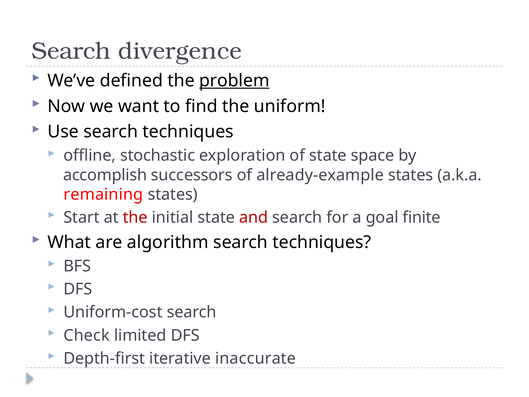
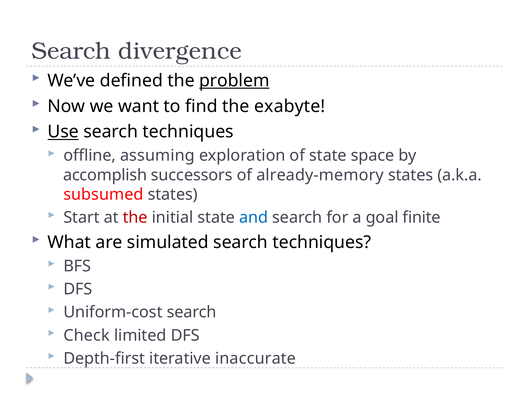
uniform: uniform -> exabyte
Use underline: none -> present
stochastic: stochastic -> assuming
already-example: already-example -> already-memory
remaining: remaining -> subsumed
and colour: red -> blue
algorithm: algorithm -> simulated
